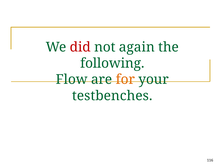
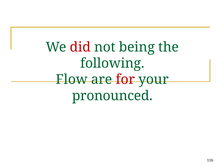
again: again -> being
for colour: orange -> red
testbenches: testbenches -> pronounced
